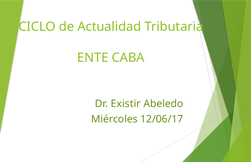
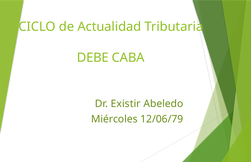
ENTE: ENTE -> DEBE
12/06/17: 12/06/17 -> 12/06/79
